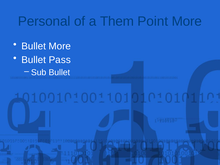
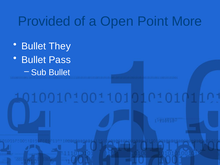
Personal: Personal -> Provided
Them: Them -> Open
Bullet More: More -> They
